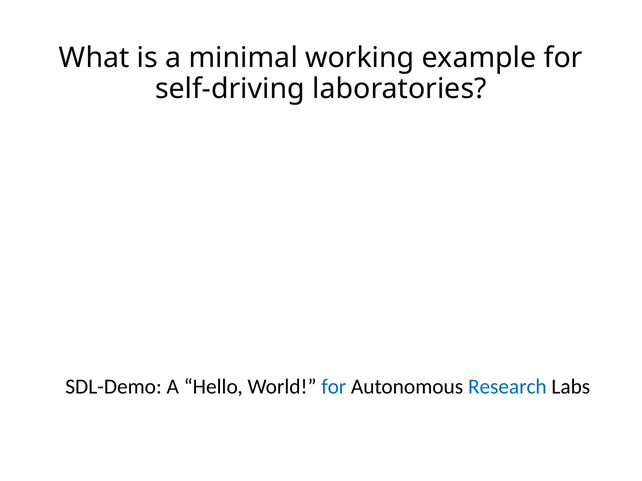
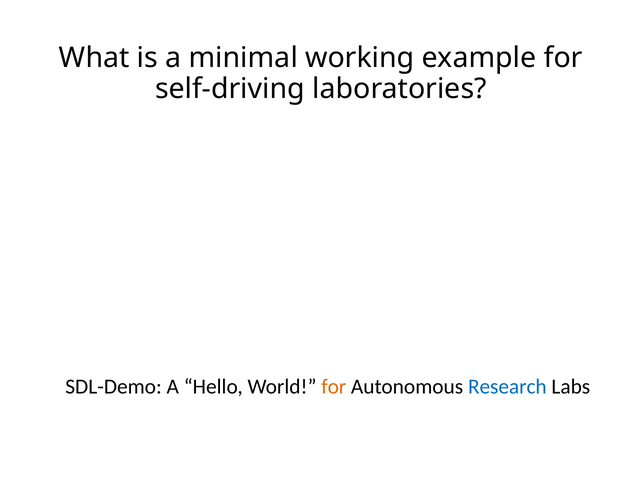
for at (334, 387) colour: blue -> orange
